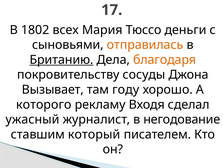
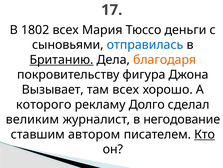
отправилась colour: orange -> blue
сосуды: сосуды -> фигура
там году: году -> всех
Входя: Входя -> Долго
ужасный: ужасный -> великим
который: который -> автором
Кто underline: none -> present
